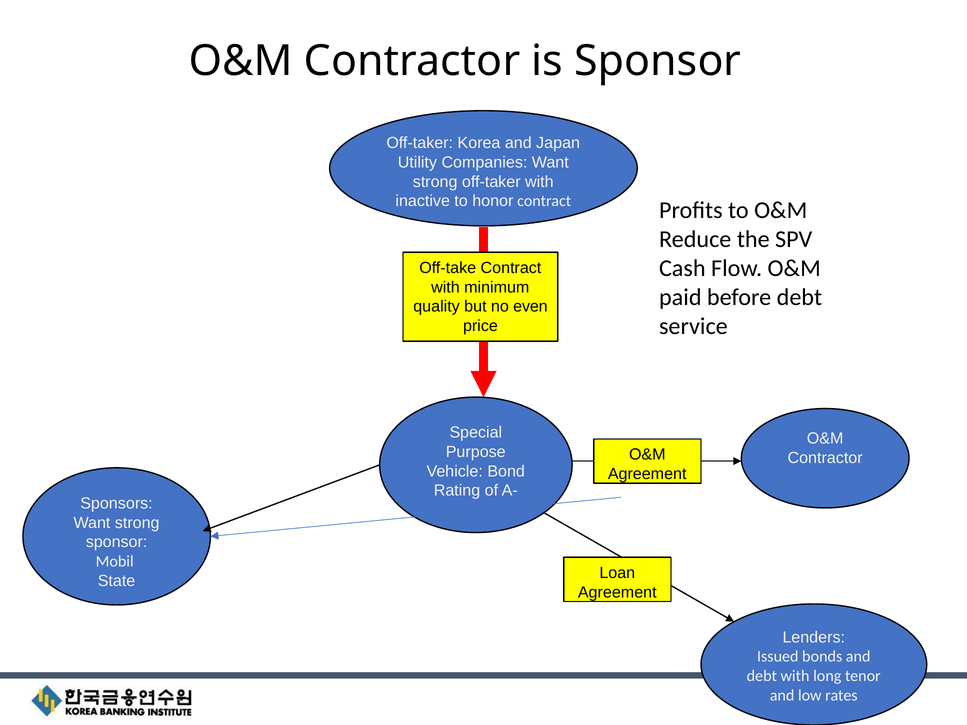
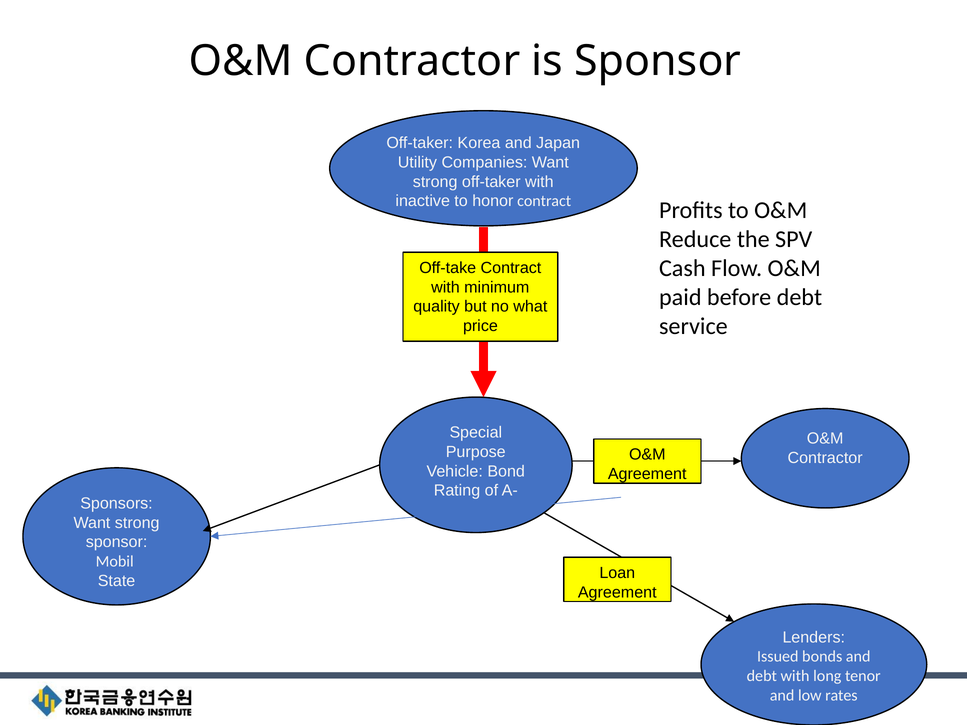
even: even -> what
